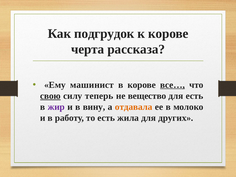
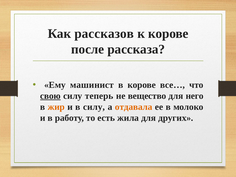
подгрудок: подгрудок -> рассказов
черта: черта -> после
все… underline: present -> none
для есть: есть -> него
жир colour: purple -> orange
в вину: вину -> силу
